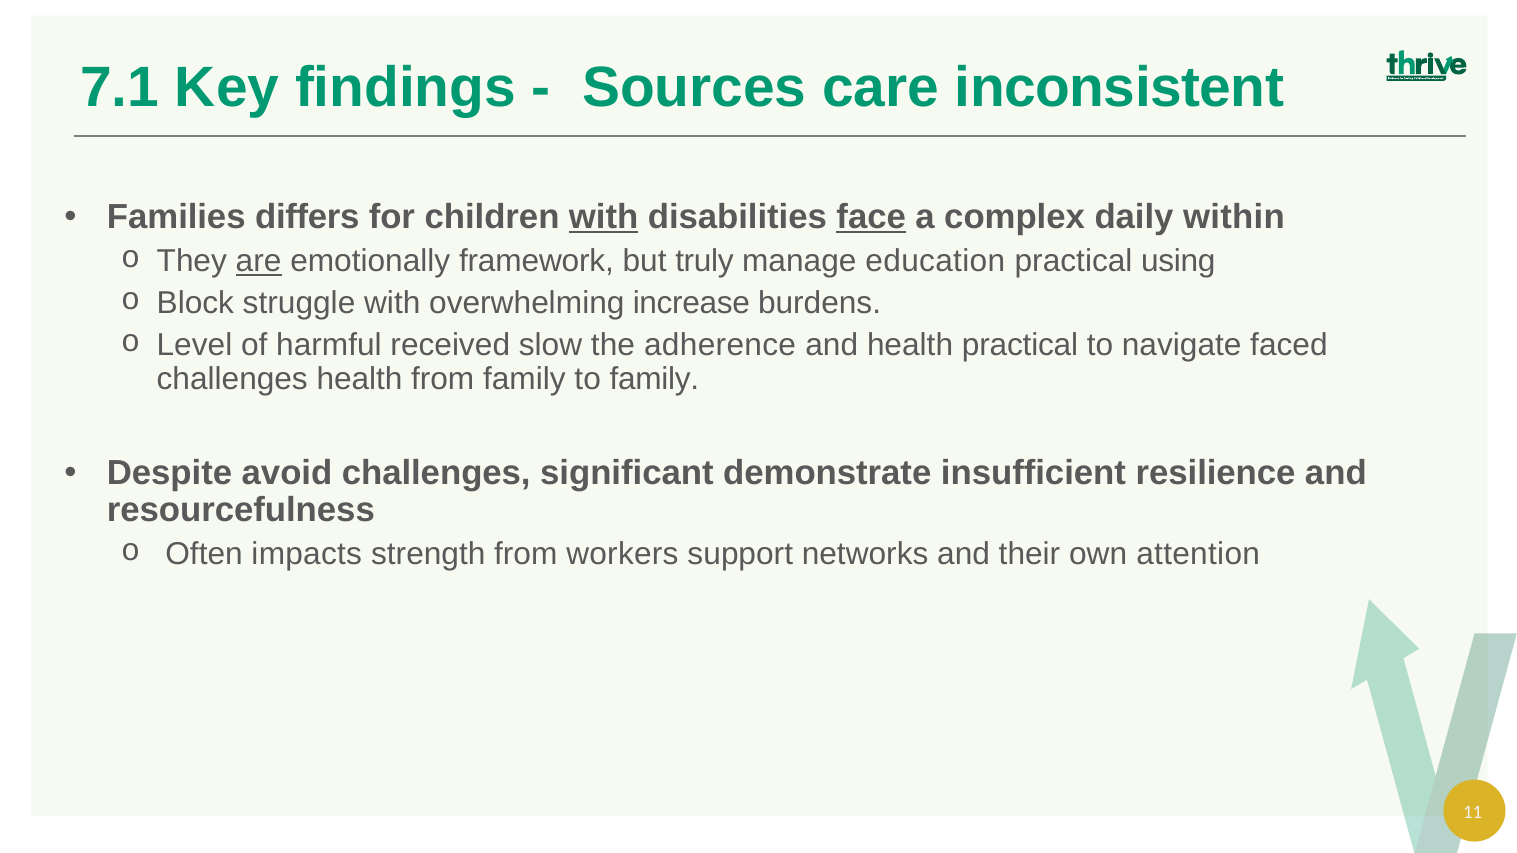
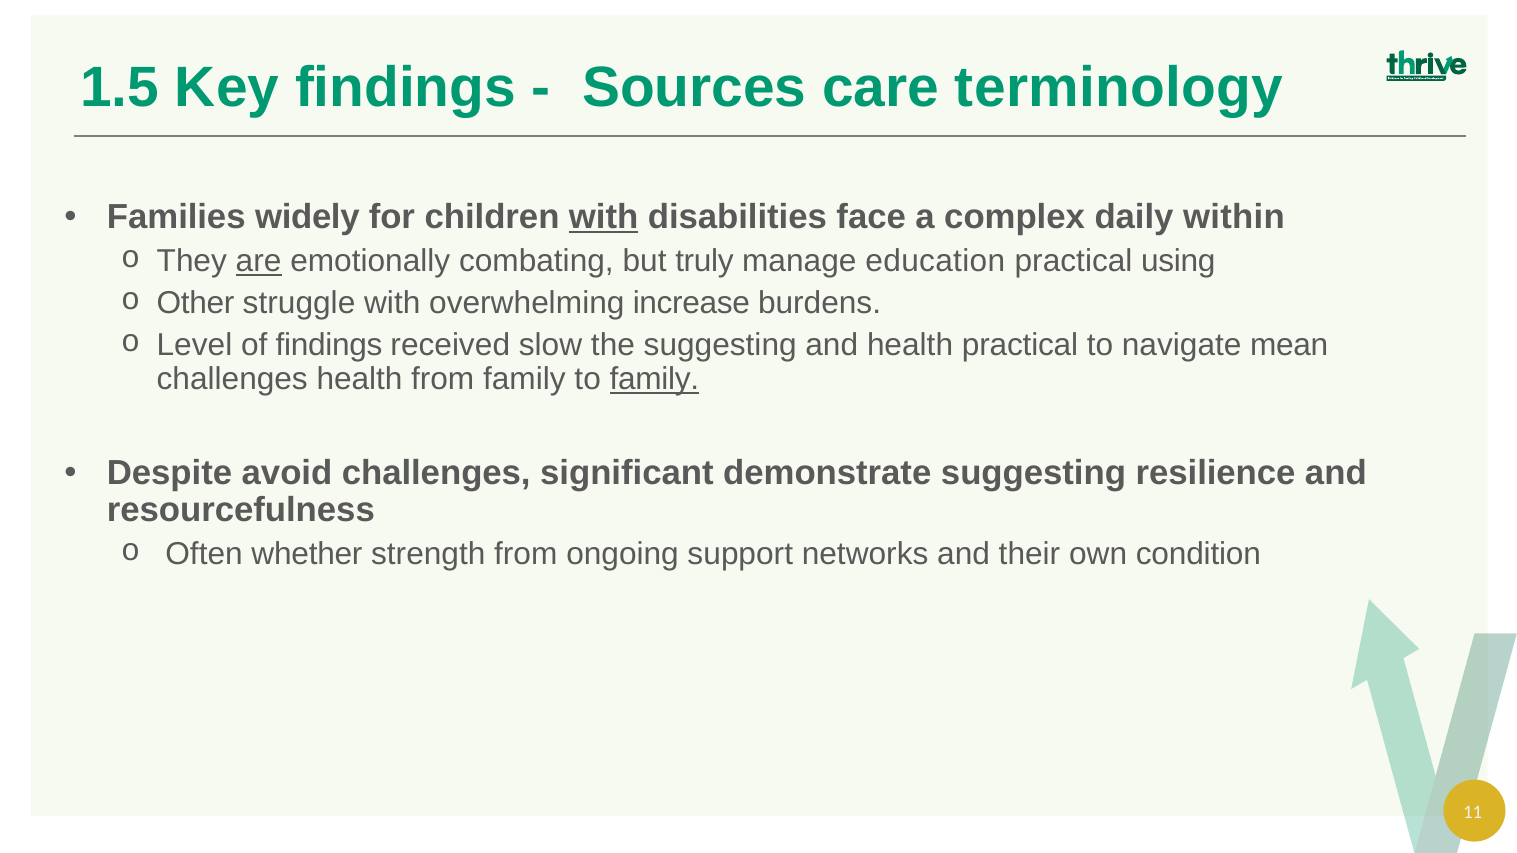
7.1: 7.1 -> 1.5
inconsistent: inconsistent -> terminology
differs: differs -> widely
face underline: present -> none
framework: framework -> combating
Block: Block -> Other
of harmful: harmful -> findings
the adherence: adherence -> suggesting
faced: faced -> mean
family at (654, 379) underline: none -> present
demonstrate insufficient: insufficient -> suggesting
impacts: impacts -> whether
workers: workers -> ongoing
attention: attention -> condition
